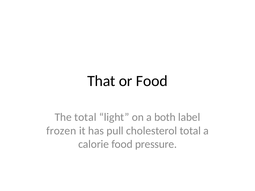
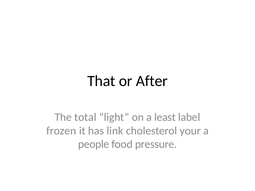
or Food: Food -> After
both: both -> least
pull: pull -> link
cholesterol total: total -> your
calorie: calorie -> people
